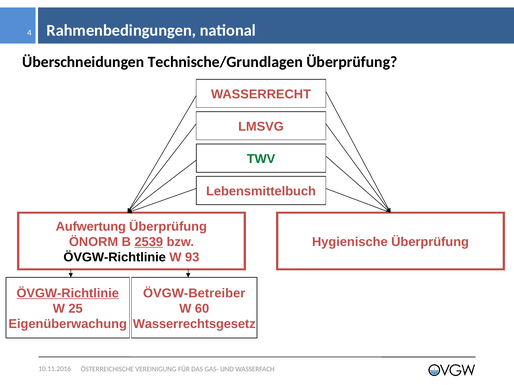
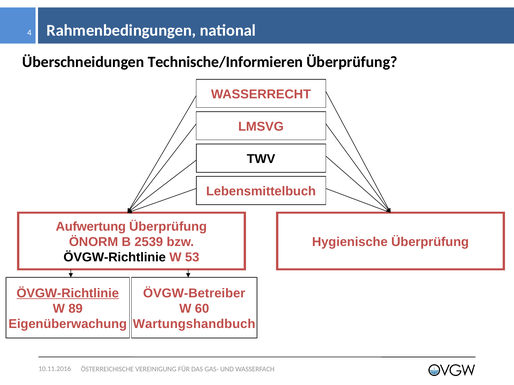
Technische/Grundlagen: Technische/Grundlagen -> Technische/Informieren
TWV colour: green -> black
2539 underline: present -> none
93: 93 -> 53
25: 25 -> 89
Wasserrechtsgesetz: Wasserrechtsgesetz -> Wartungshandbuch
